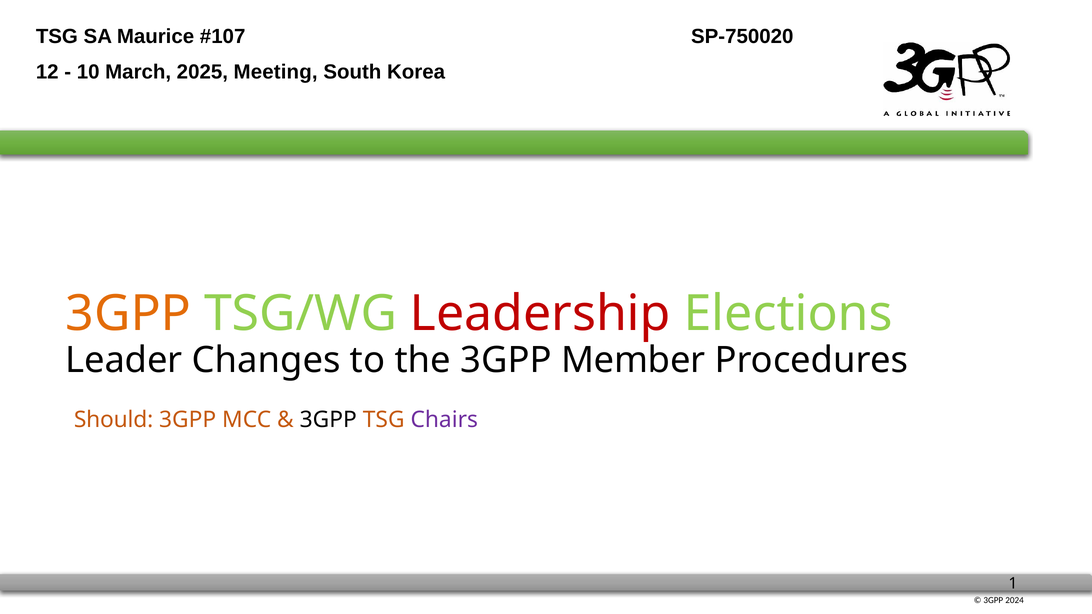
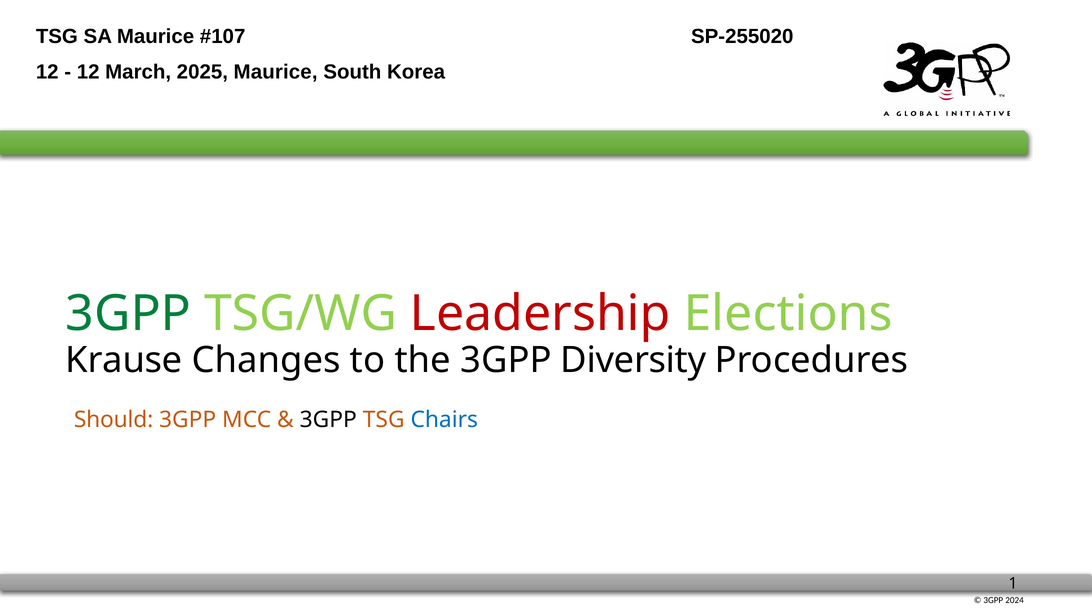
SP-750020: SP-750020 -> SP-255020
10 at (88, 72): 10 -> 12
2025 Meeting: Meeting -> Maurice
3GPP at (128, 314) colour: orange -> green
Leader: Leader -> Krause
Member: Member -> Diversity
Chairs colour: purple -> blue
